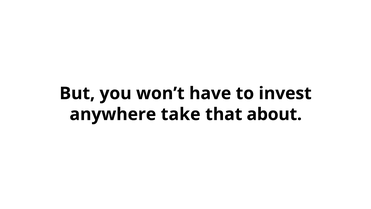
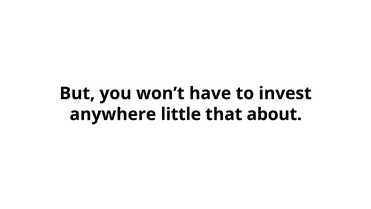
take: take -> little
